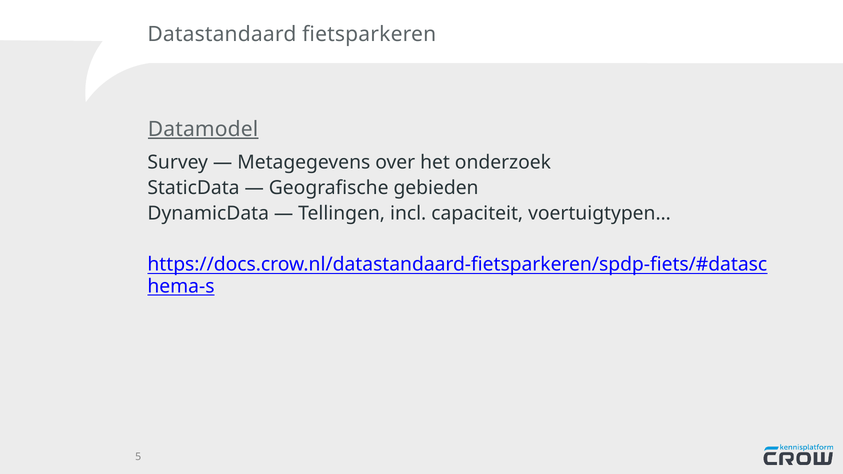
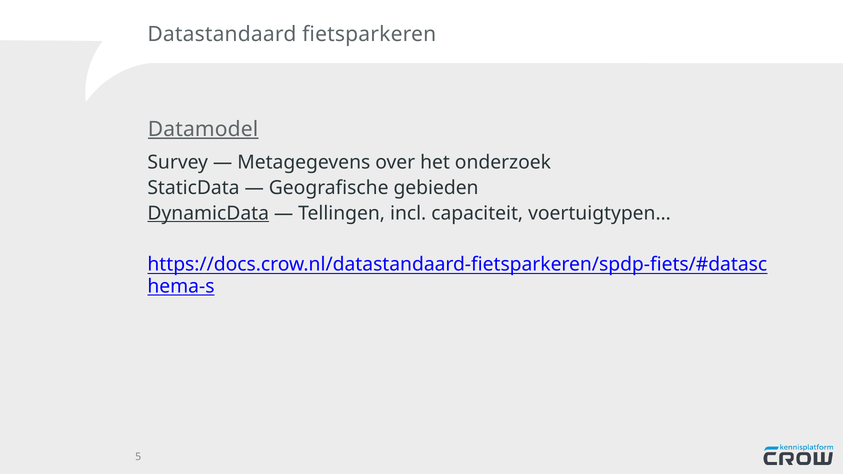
DynamicData underline: none -> present
